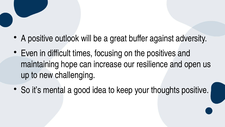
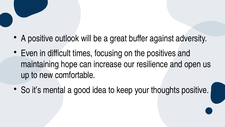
challenging: challenging -> comfortable
